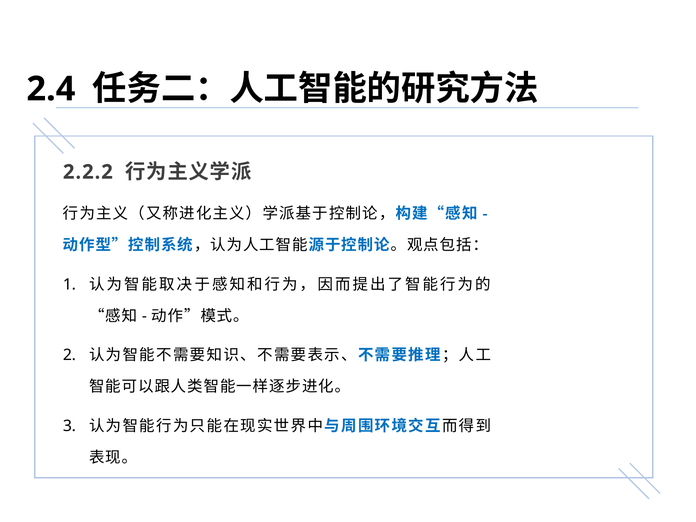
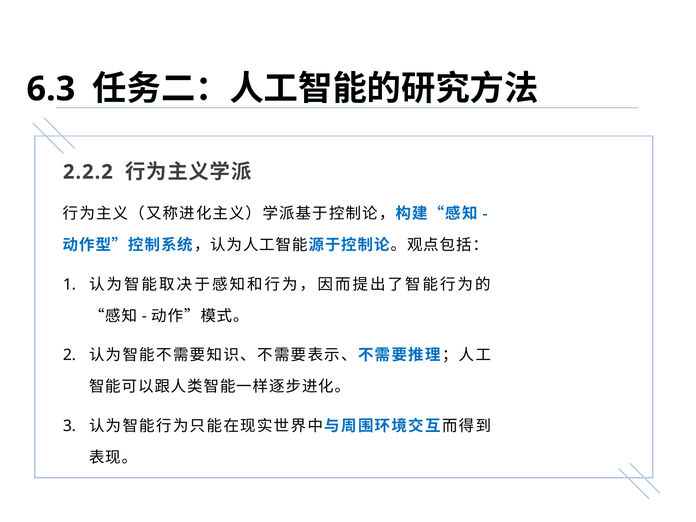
2.4: 2.4 -> 6.3
